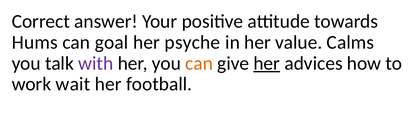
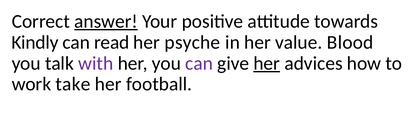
answer underline: none -> present
Hums: Hums -> Kindly
goal: goal -> read
Calms: Calms -> Blood
can at (199, 63) colour: orange -> purple
wait: wait -> take
